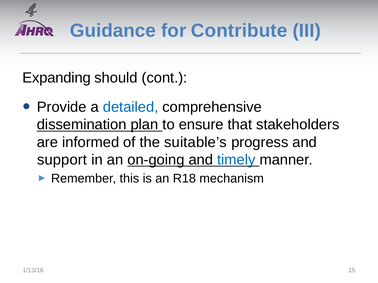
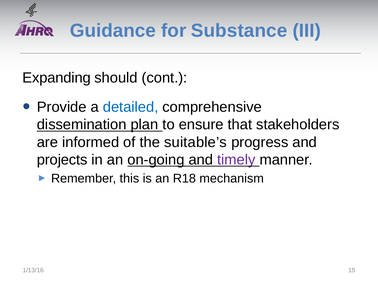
Contribute: Contribute -> Substance
support: support -> projects
timely colour: blue -> purple
